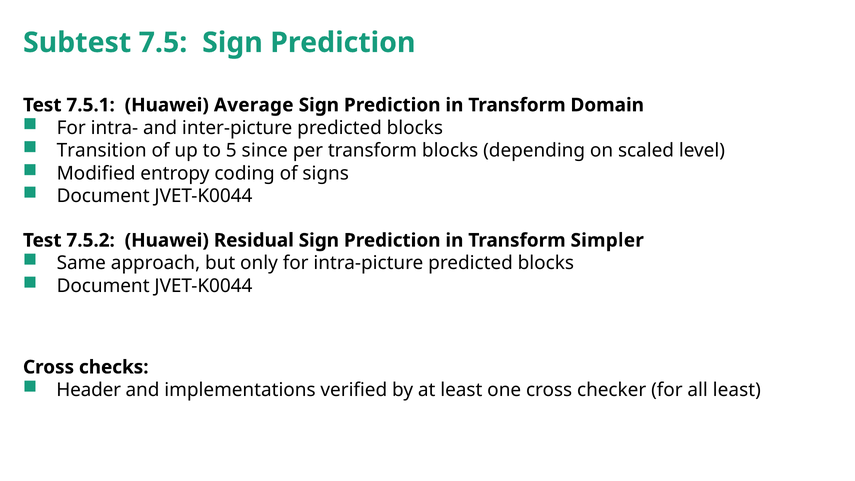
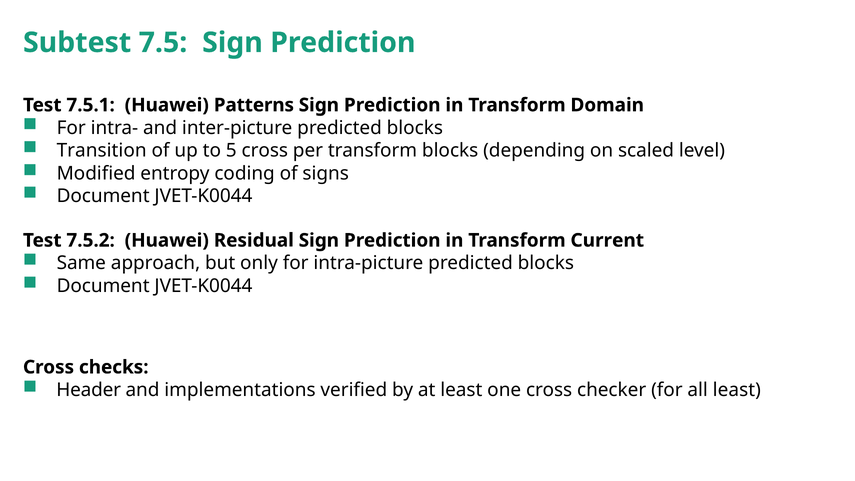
Average: Average -> Patterns
5 since: since -> cross
Simpler: Simpler -> Current
